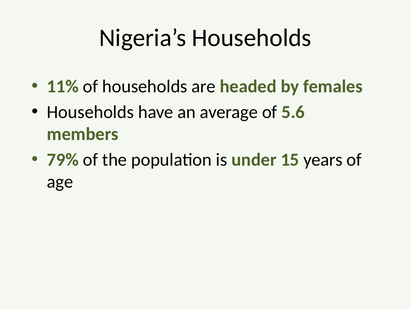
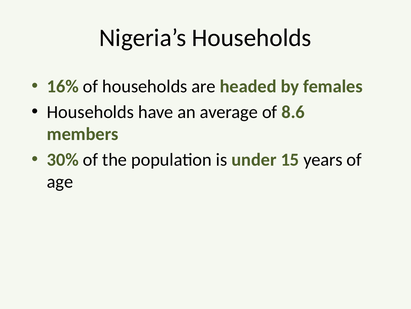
11%: 11% -> 16%
5.6: 5.6 -> 8.6
79%: 79% -> 30%
